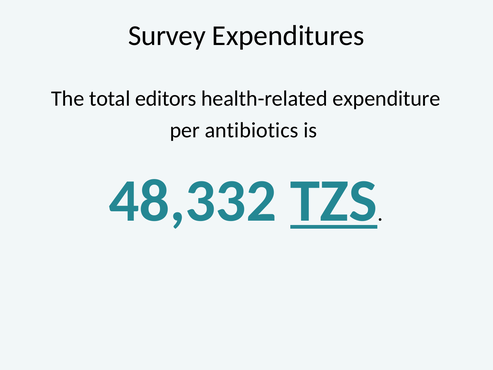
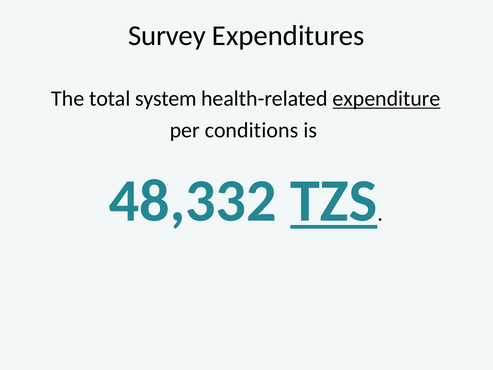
editors: editors -> system
expenditure underline: none -> present
antibiotics: antibiotics -> conditions
